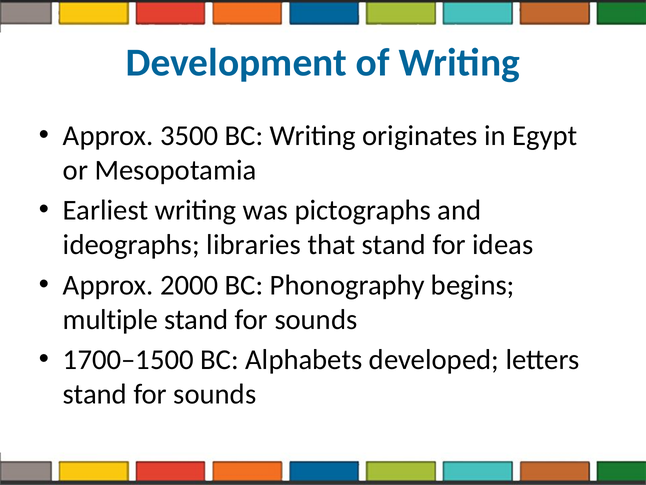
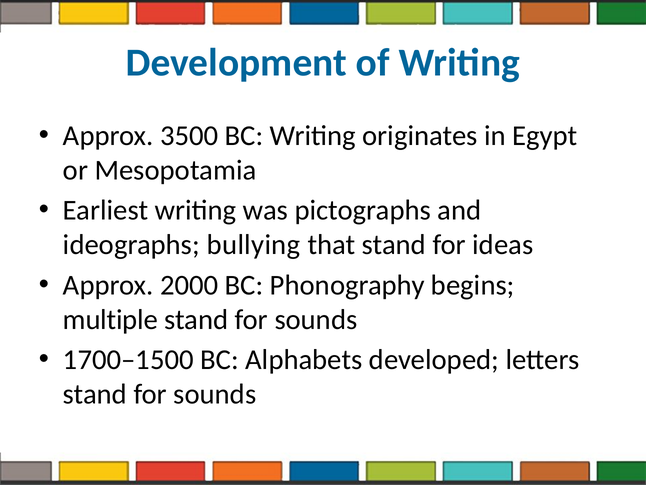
libraries: libraries -> bullying
